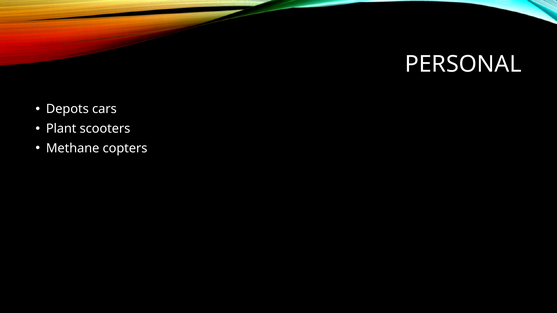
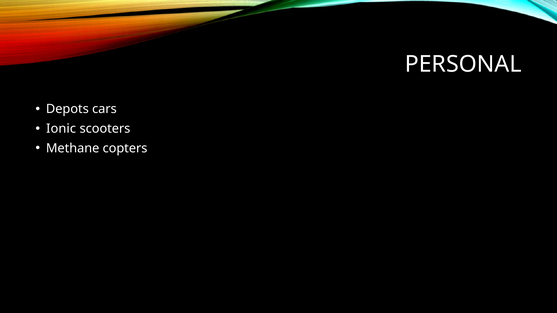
Plant: Plant -> Ionic
